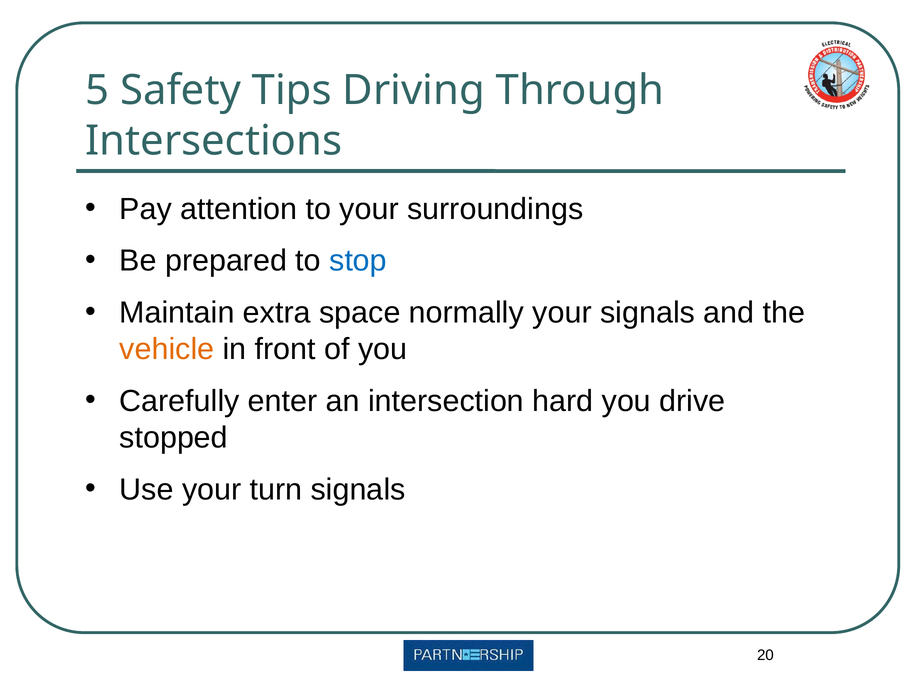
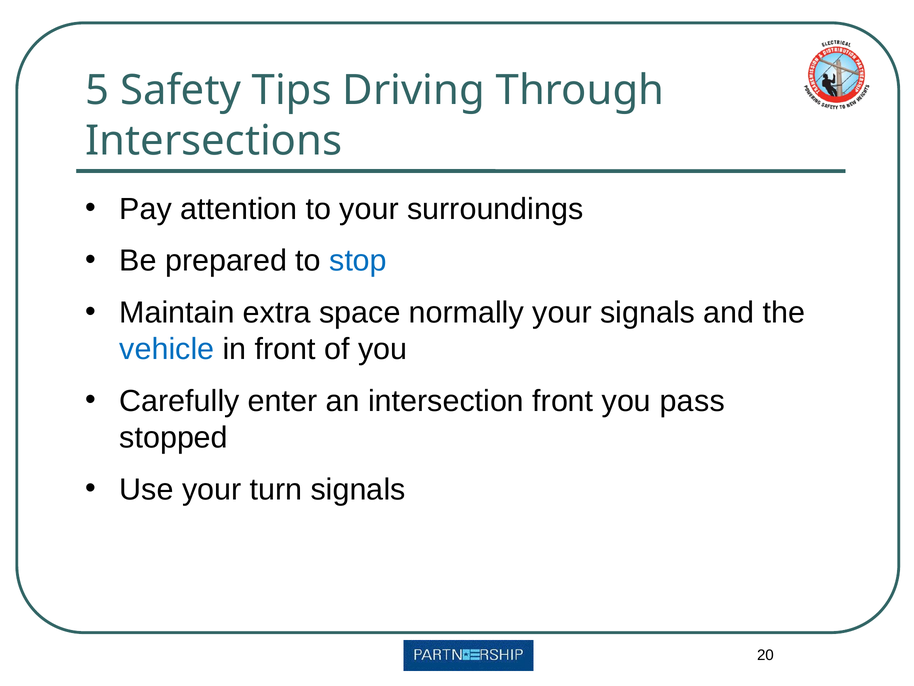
vehicle colour: orange -> blue
intersection hard: hard -> front
drive: drive -> pass
